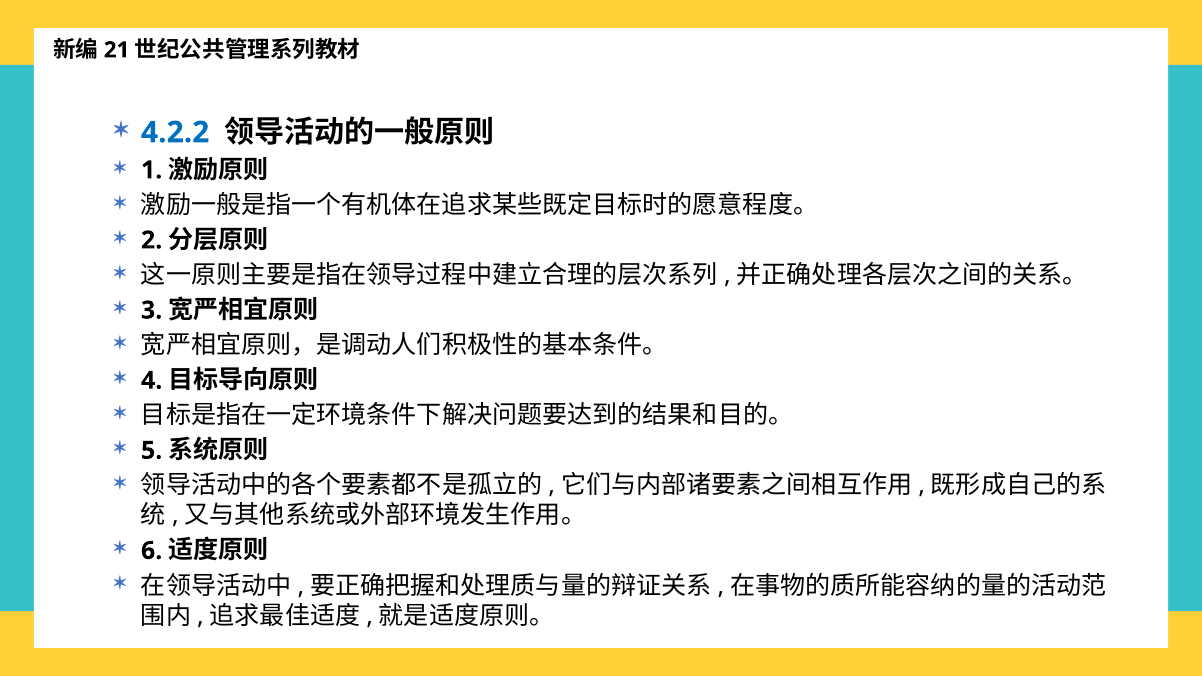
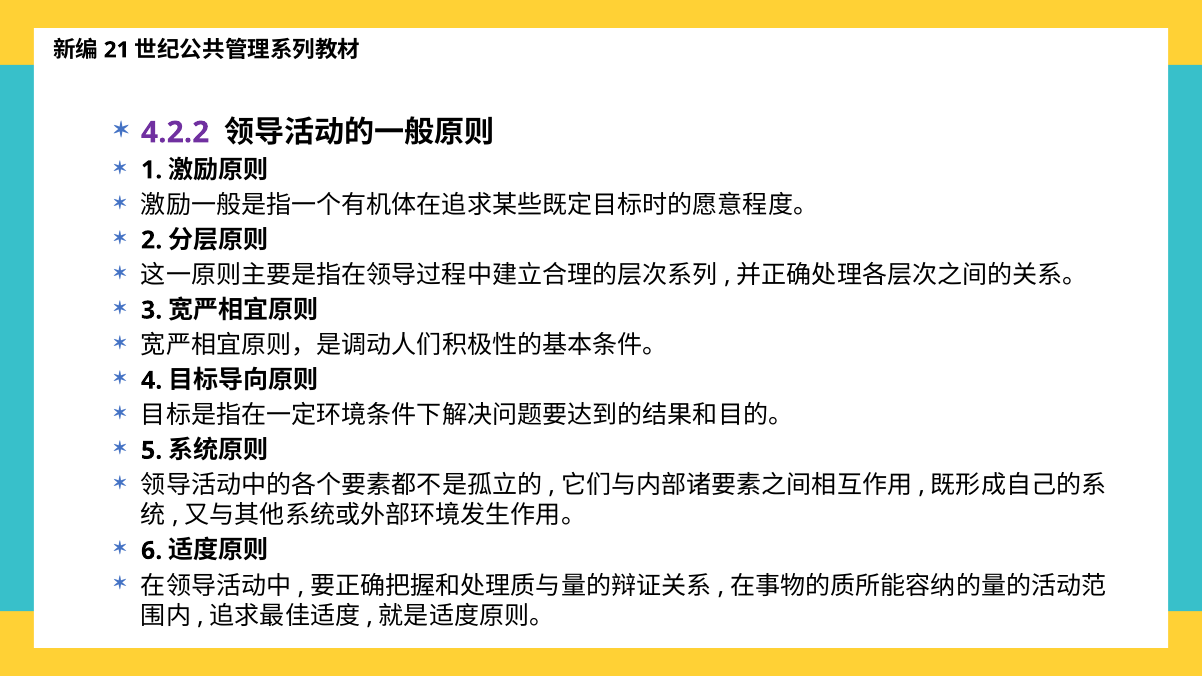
4.2.2 colour: blue -> purple
